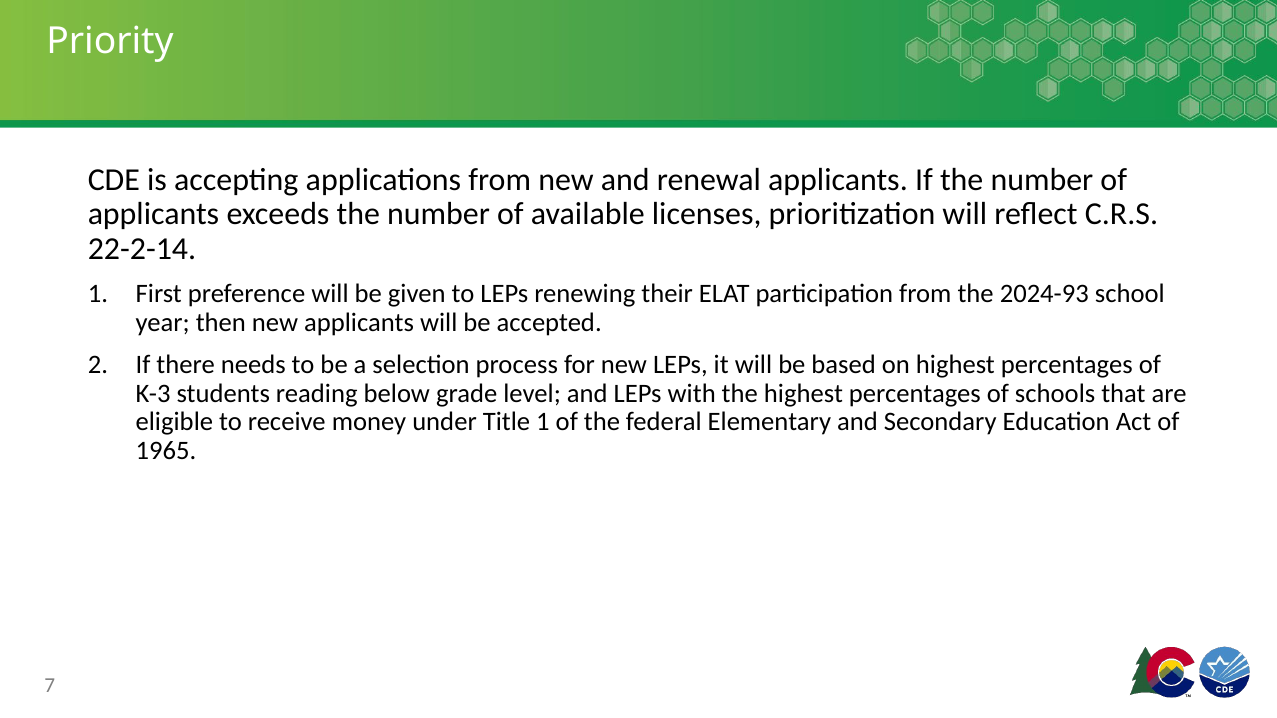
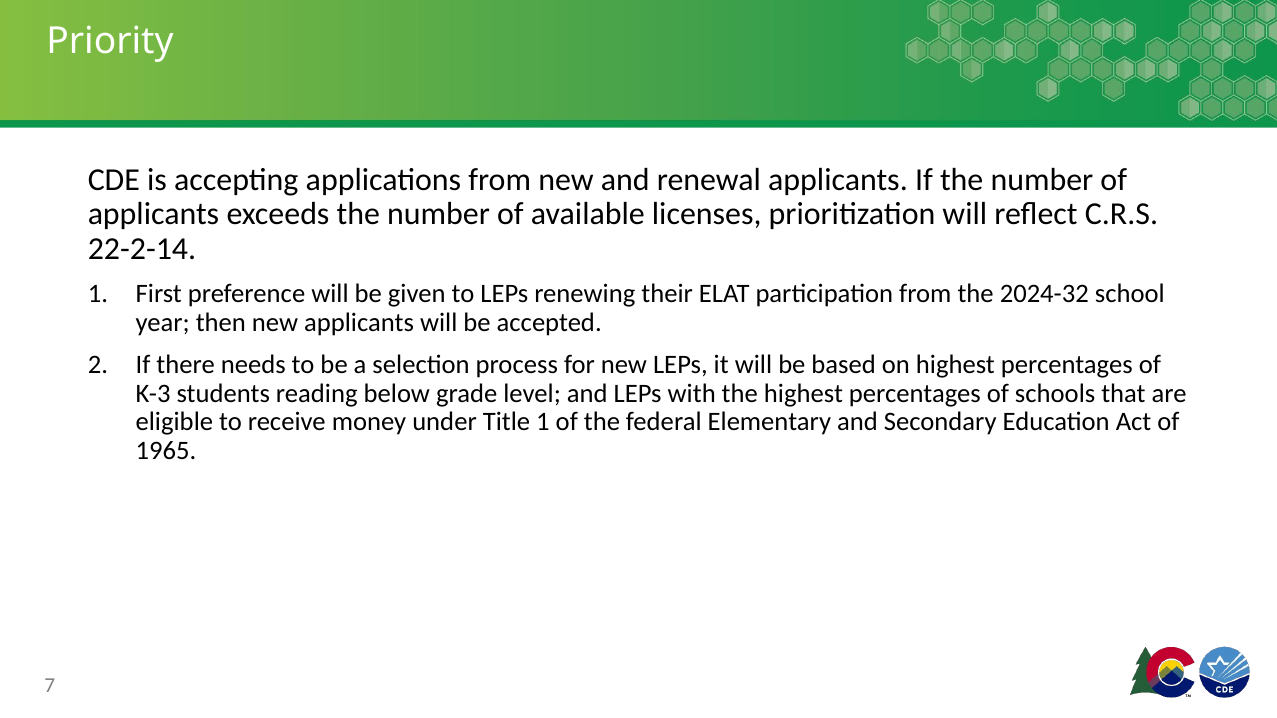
2024-93: 2024-93 -> 2024-32
